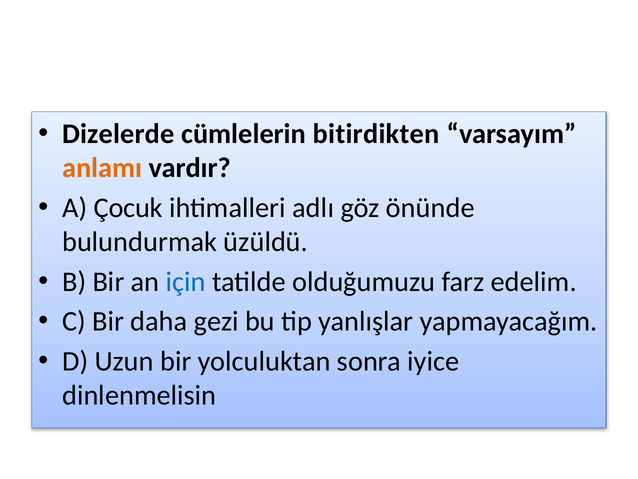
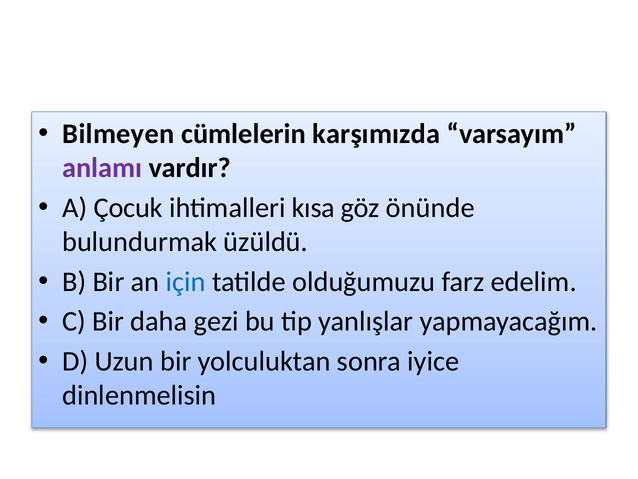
Dizelerde: Dizelerde -> Bilmeyen
bitirdikten: bitirdikten -> karşımızda
anlamı colour: orange -> purple
adlı: adlı -> kısa
